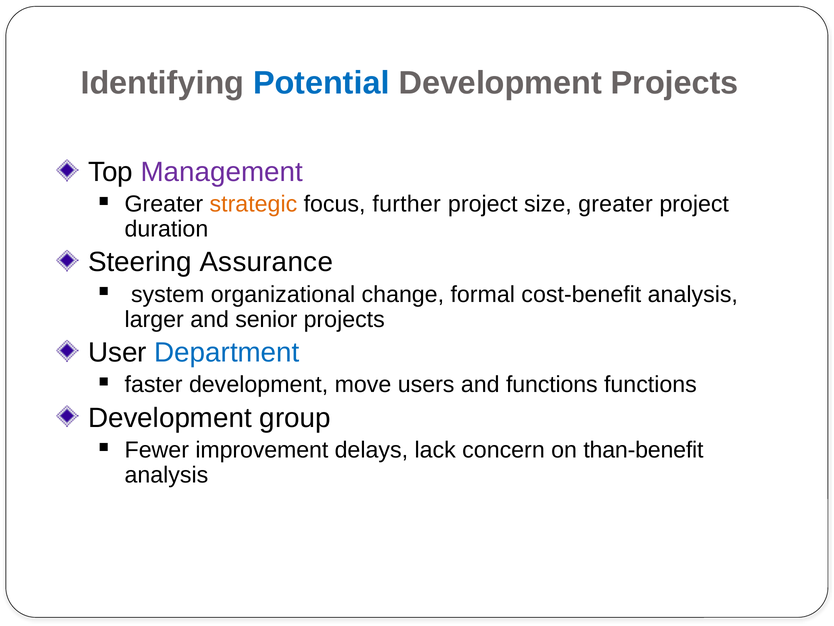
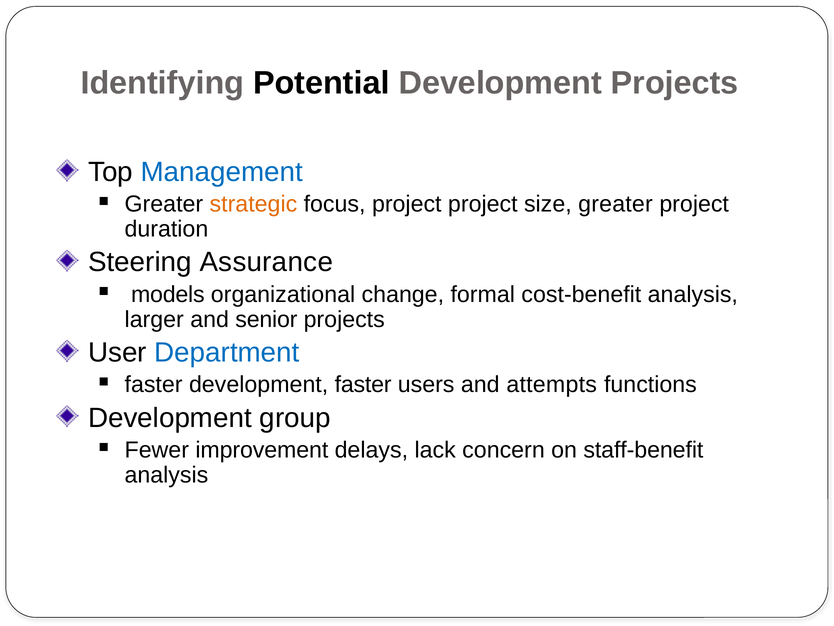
Potential colour: blue -> black
Management colour: purple -> blue
focus further: further -> project
system: system -> models
development move: move -> faster
and functions: functions -> attempts
than-benefit: than-benefit -> staff-benefit
